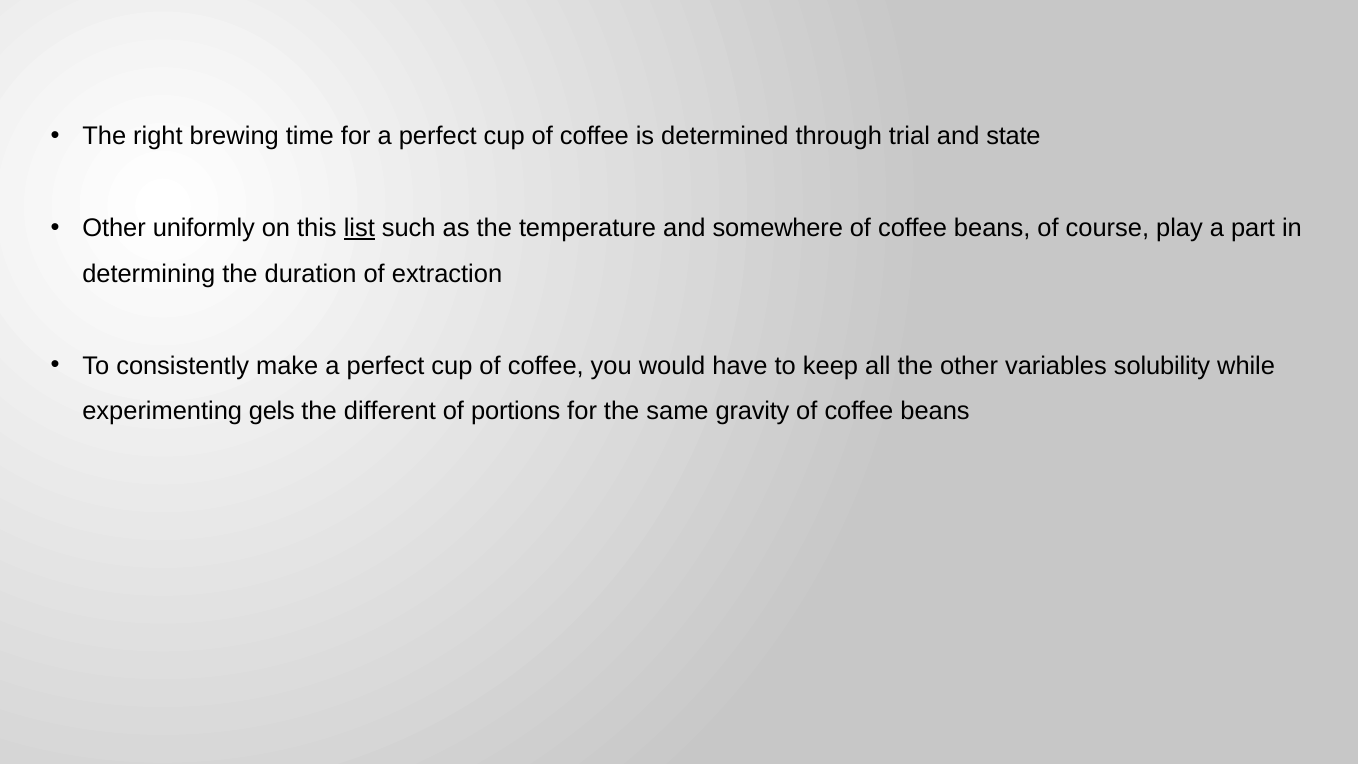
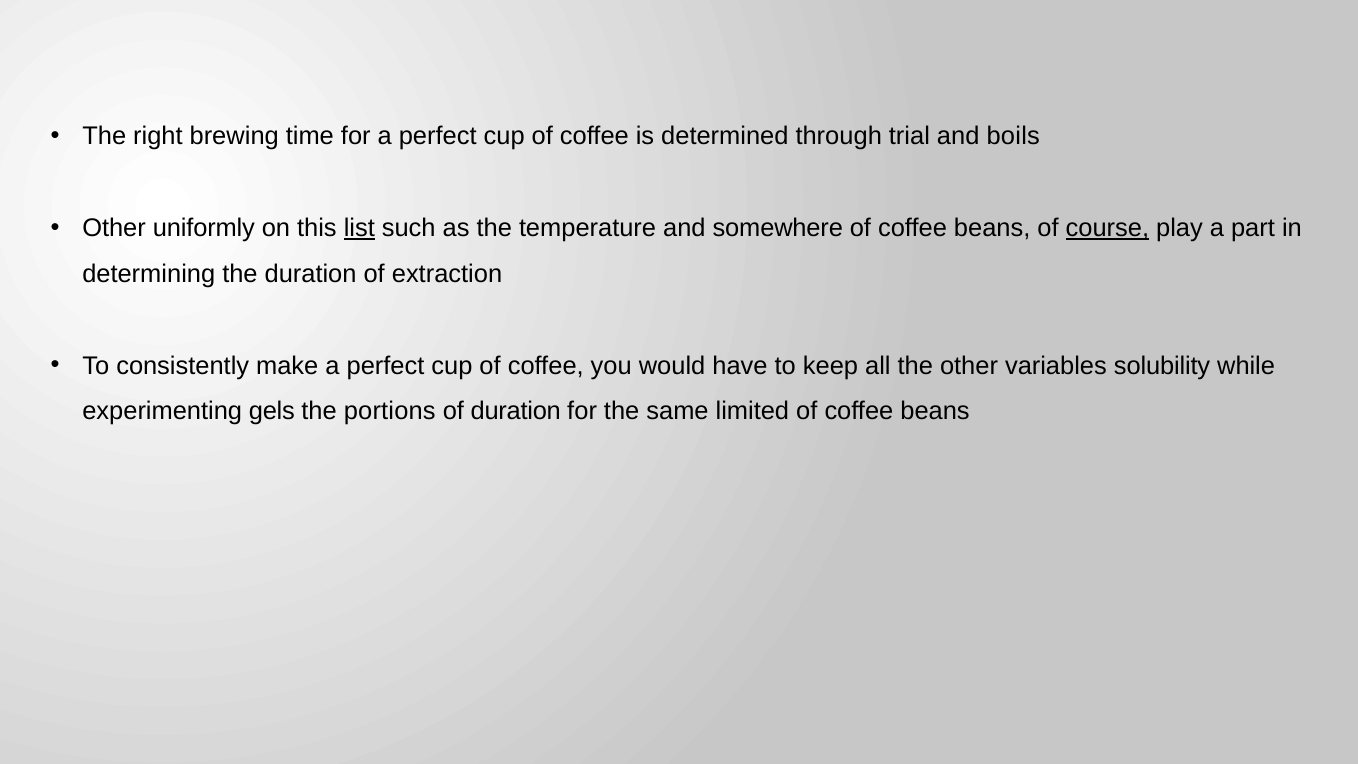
state: state -> boils
course underline: none -> present
different: different -> portions
of portions: portions -> duration
gravity: gravity -> limited
